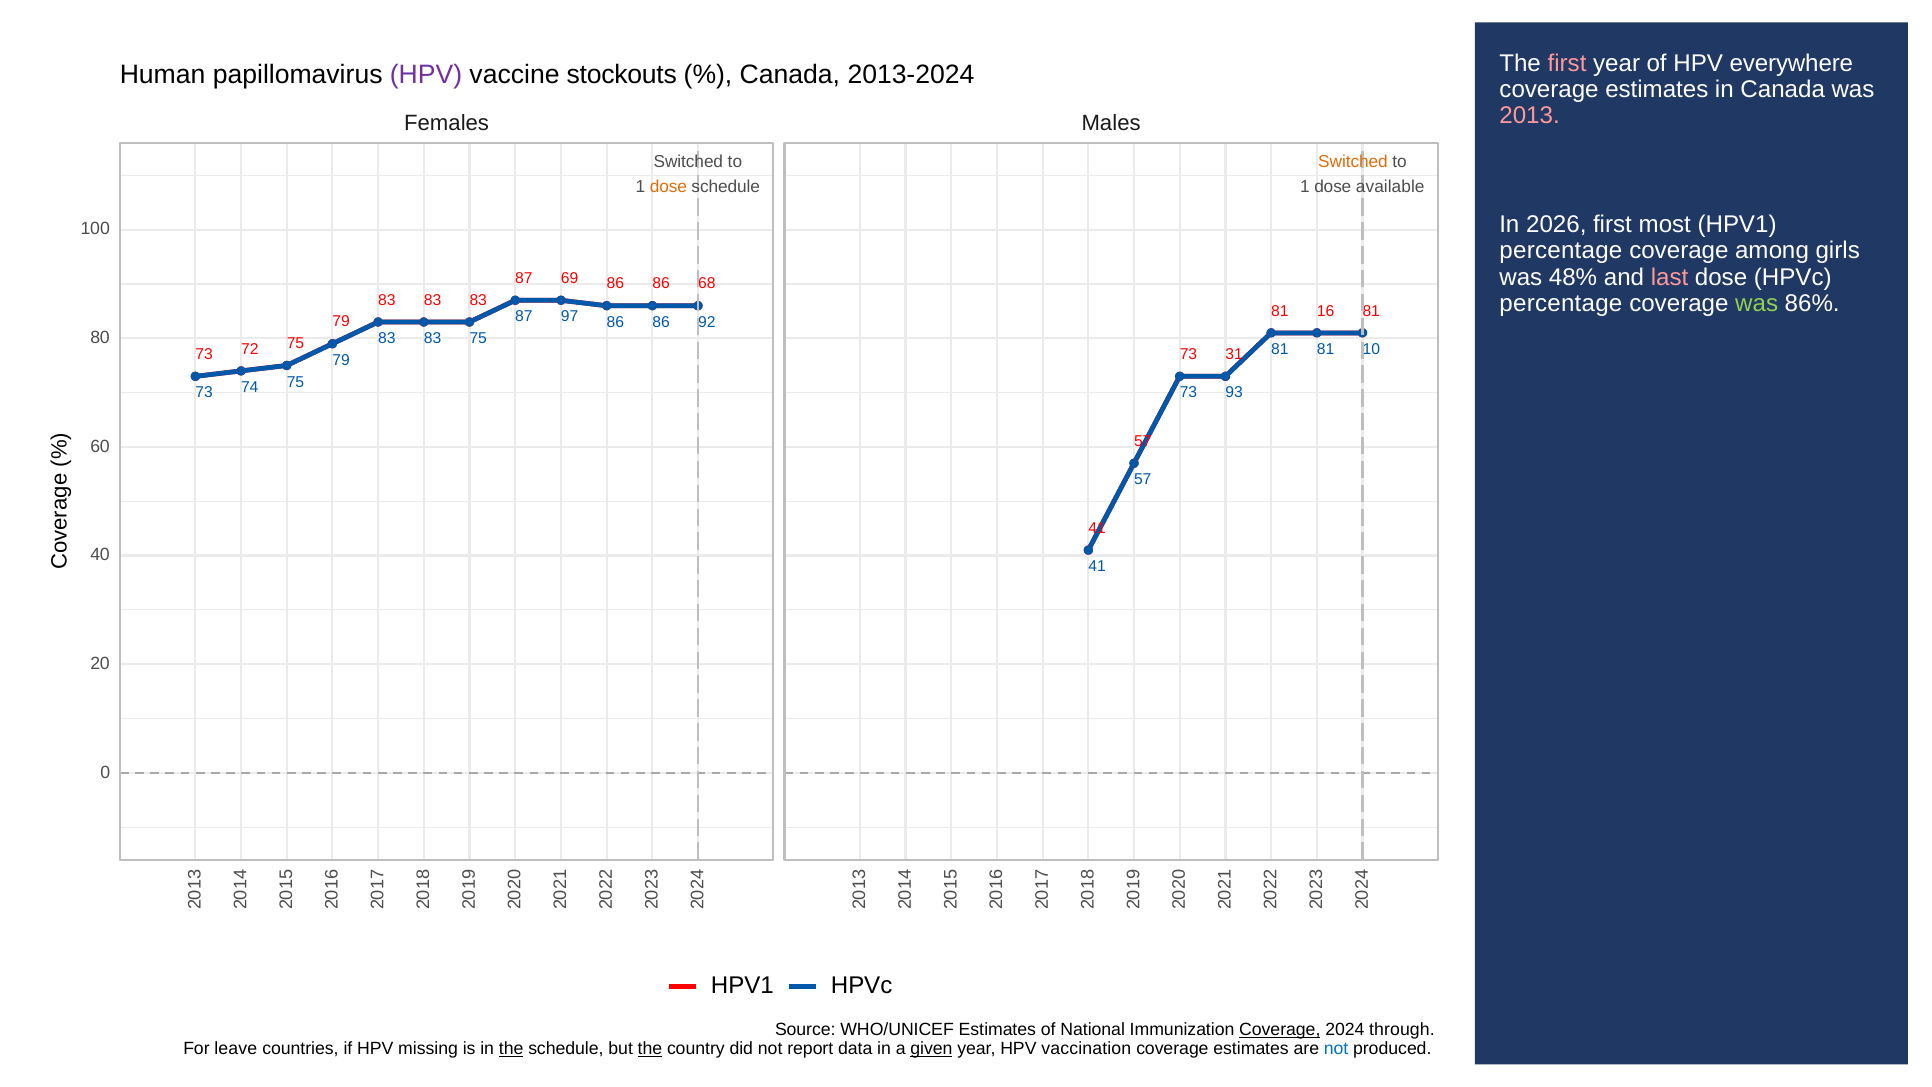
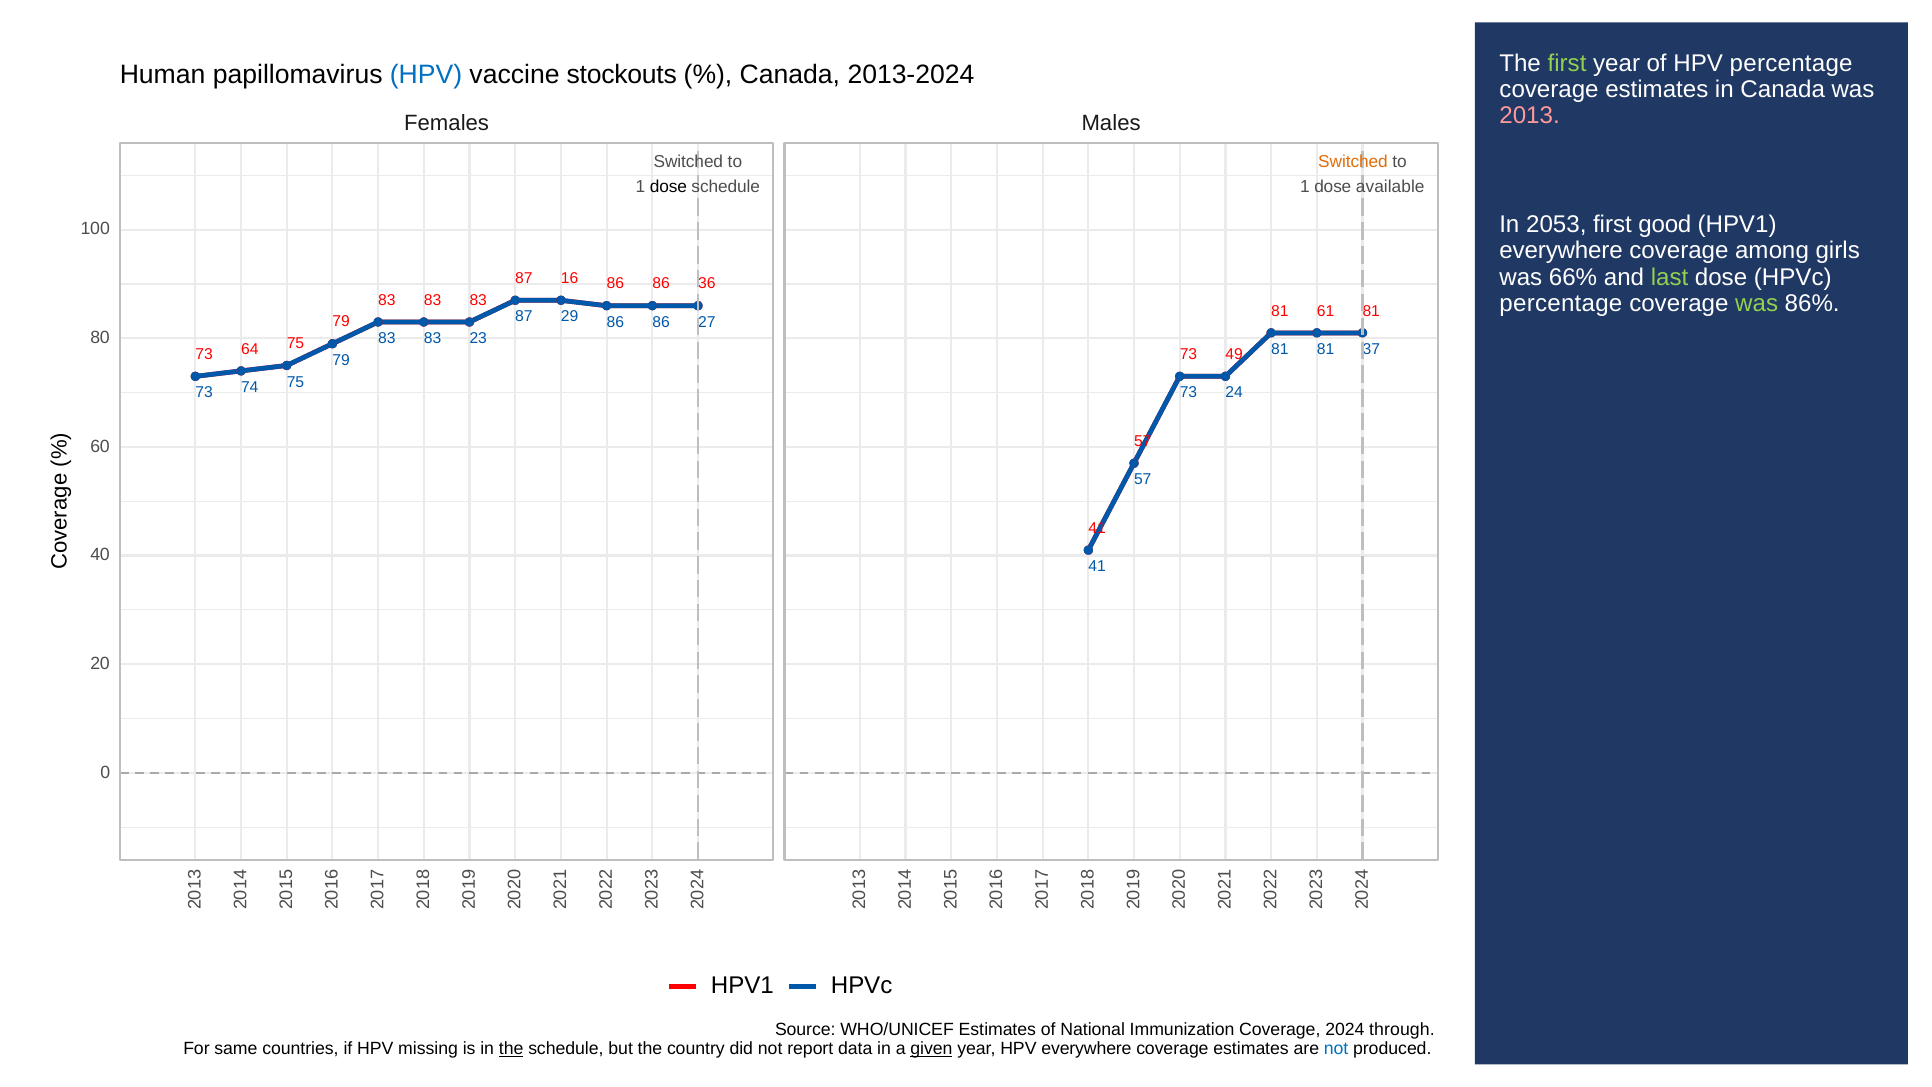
first at (1567, 64) colour: pink -> light green
HPV everywhere: everywhere -> percentage
HPV at (426, 75) colour: purple -> blue
dose at (668, 187) colour: orange -> black
2026: 2026 -> 2053
most: most -> good
percentage at (1561, 251): percentage -> everywhere
48%: 48% -> 66%
last colour: pink -> light green
69: 69 -> 16
68: 68 -> 36
16: 16 -> 61
97: 97 -> 29
92: 92 -> 27
83 75: 75 -> 23
10: 10 -> 37
72: 72 -> 64
31: 31 -> 49
93: 93 -> 24
Coverage at (1280, 1030) underline: present -> none
leave: leave -> same
the at (650, 1049) underline: present -> none
HPV vaccination: vaccination -> everywhere
